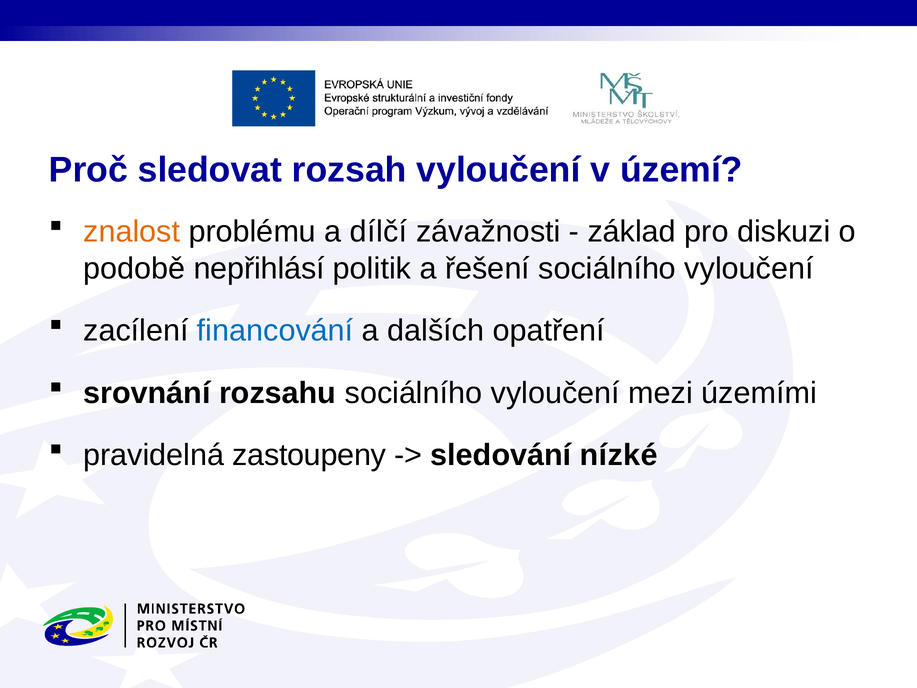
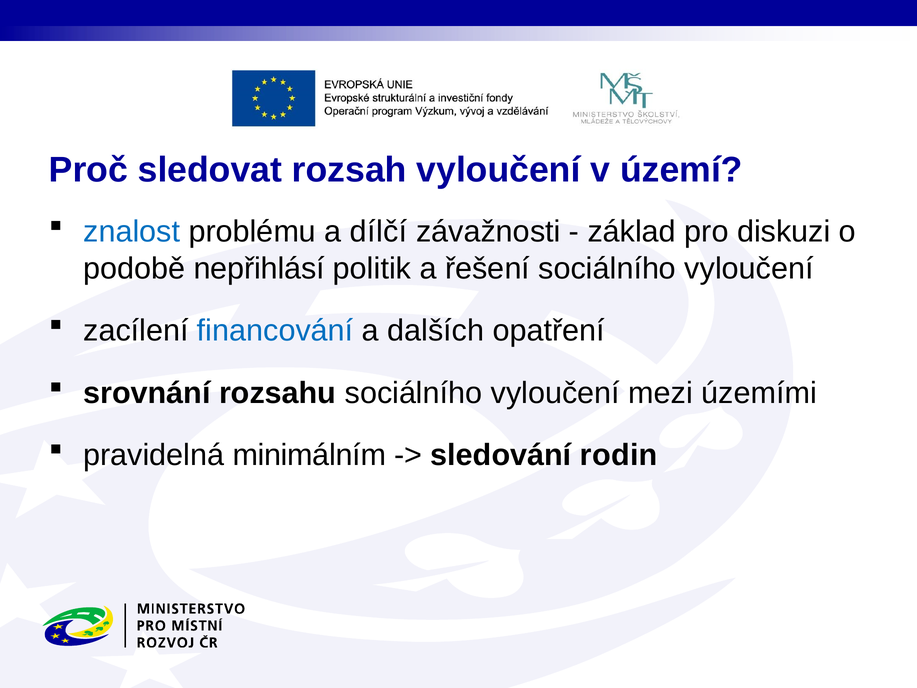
znalost colour: orange -> blue
zastoupeny: zastoupeny -> minimálním
nízké: nízké -> rodin
